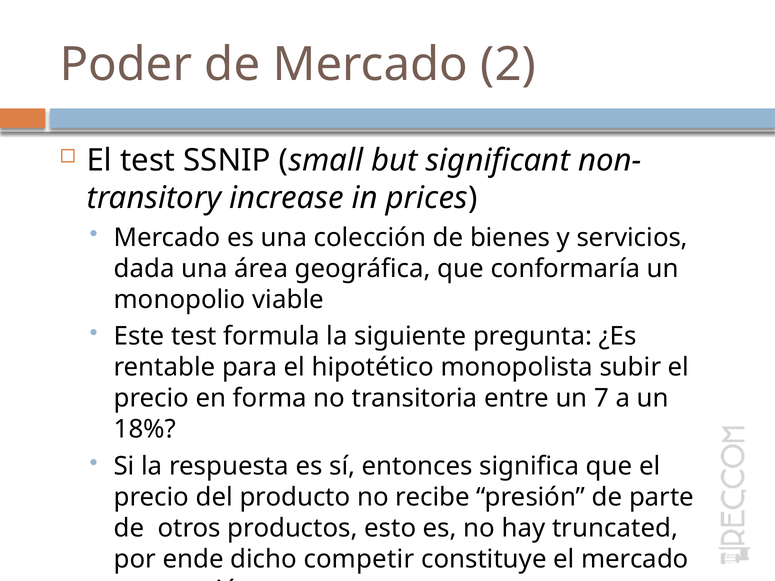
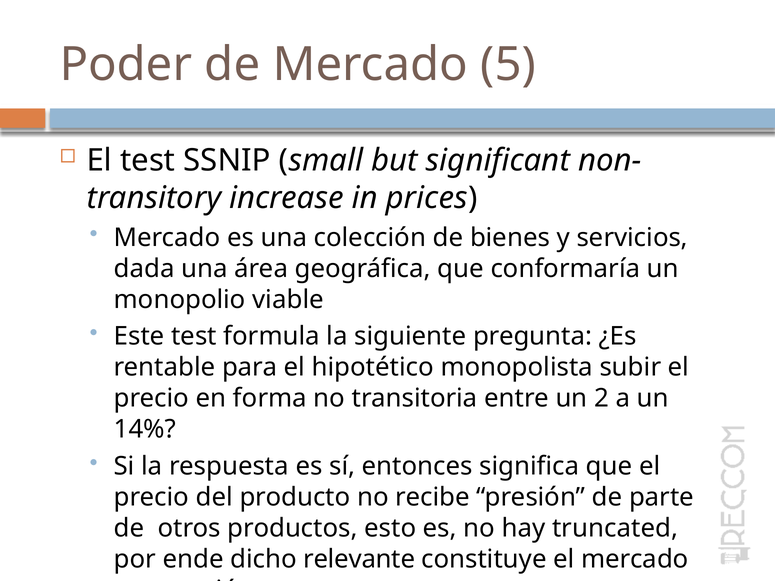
2: 2 -> 5
7: 7 -> 2
18%: 18% -> 14%
competir: competir -> relevante
